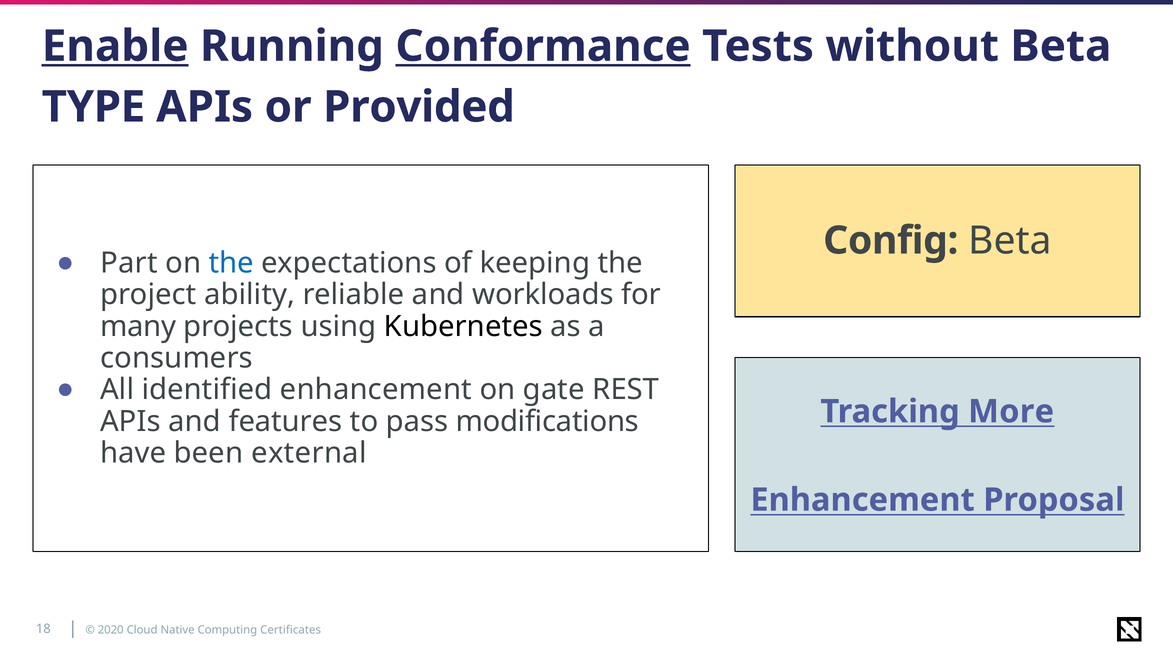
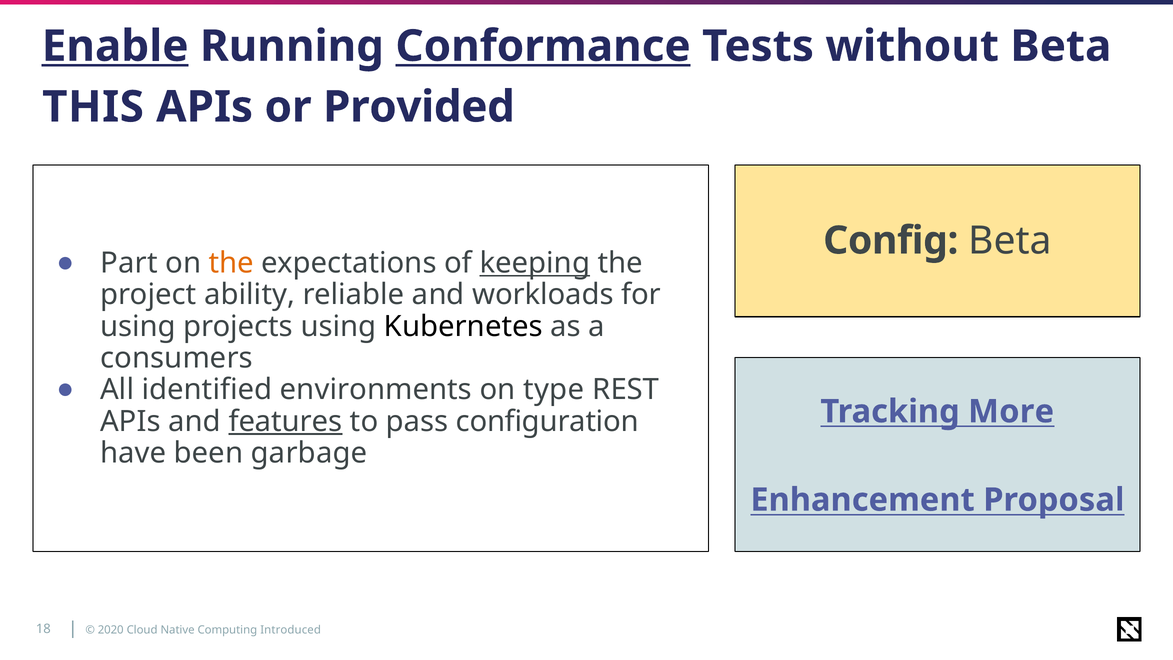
TYPE: TYPE -> THIS
the at (231, 263) colour: blue -> orange
keeping underline: none -> present
many at (138, 326): many -> using
identified enhancement: enhancement -> environments
gate: gate -> type
features underline: none -> present
modifications: modifications -> configuration
external: external -> garbage
Certificates: Certificates -> Introduced
